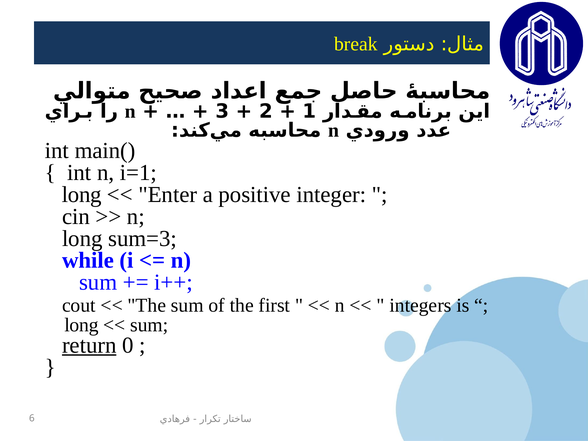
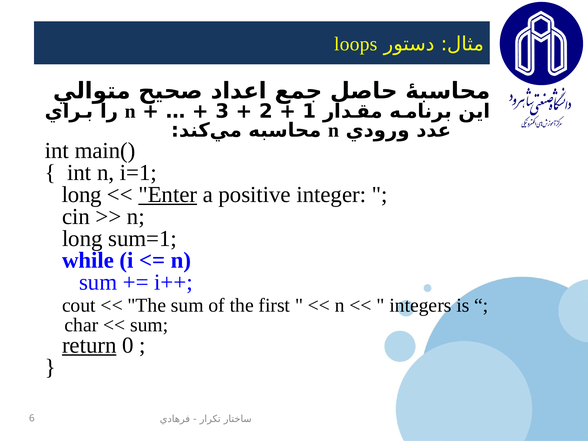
break: break -> loops
Enter underline: none -> present
sum=3: sum=3 -> sum=1
long at (82, 325): long -> char
